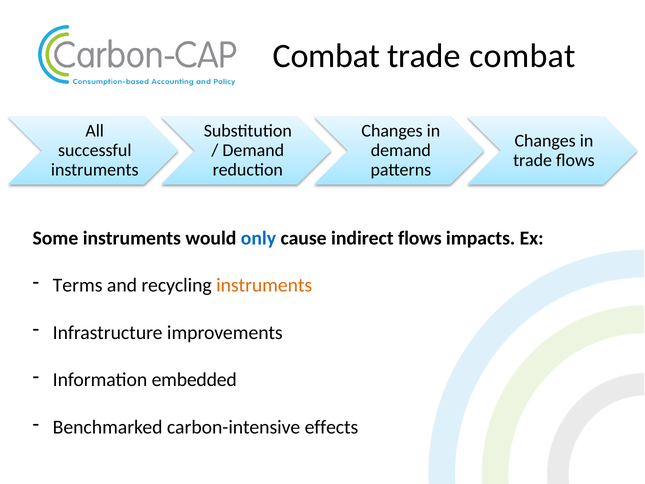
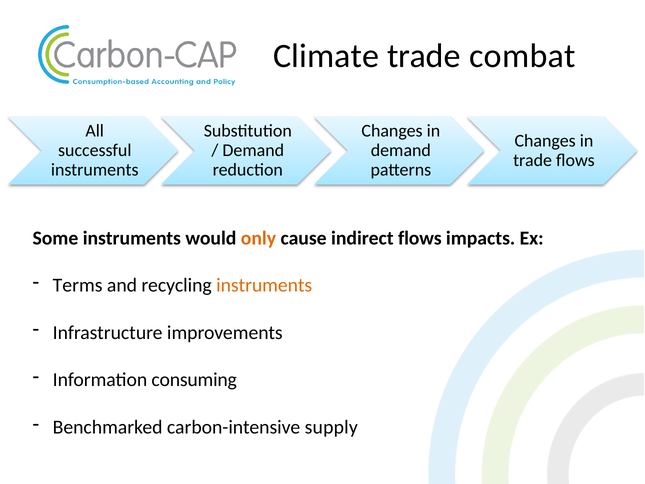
Combat at (326, 56): Combat -> Climate
only colour: blue -> orange
embedded: embedded -> consuming
effects: effects -> supply
